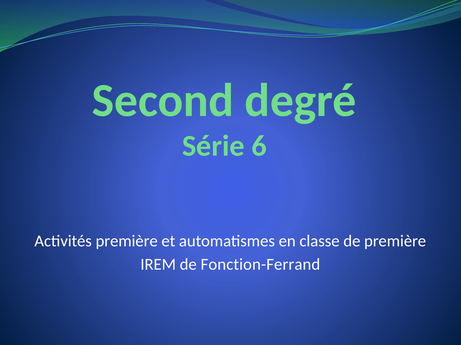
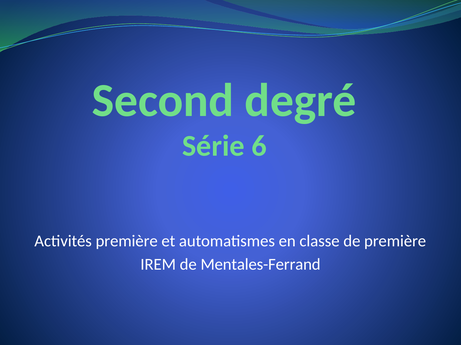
Fonction-Ferrand: Fonction-Ferrand -> Mentales-Ferrand
